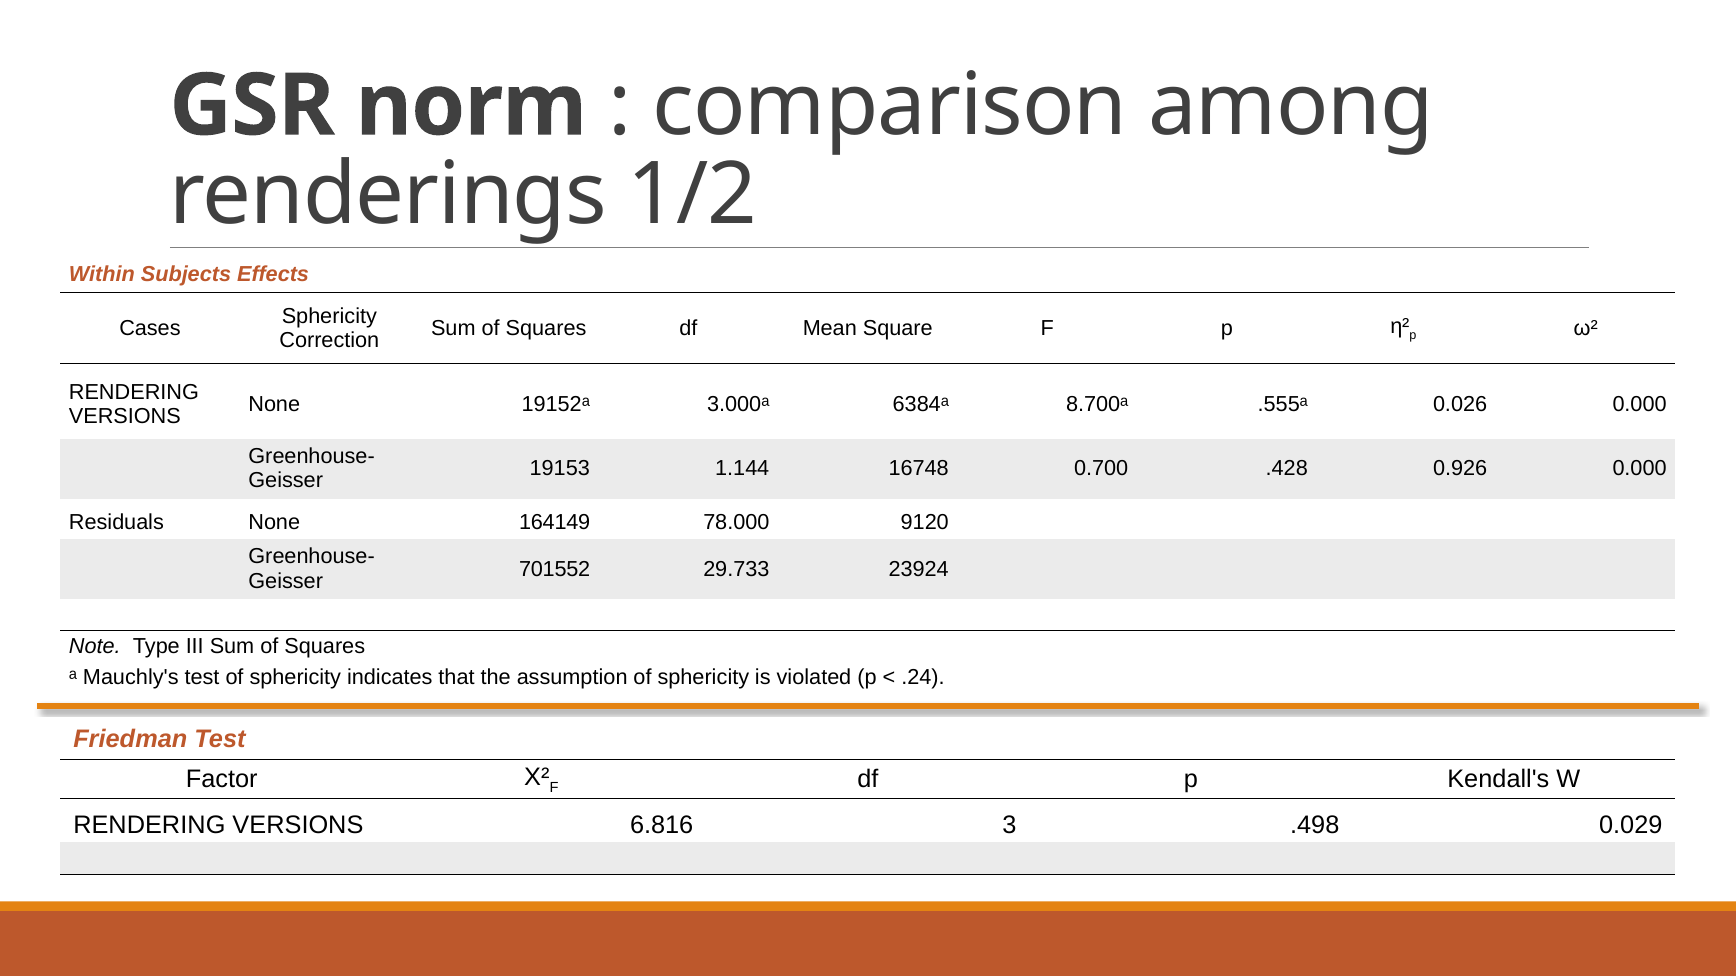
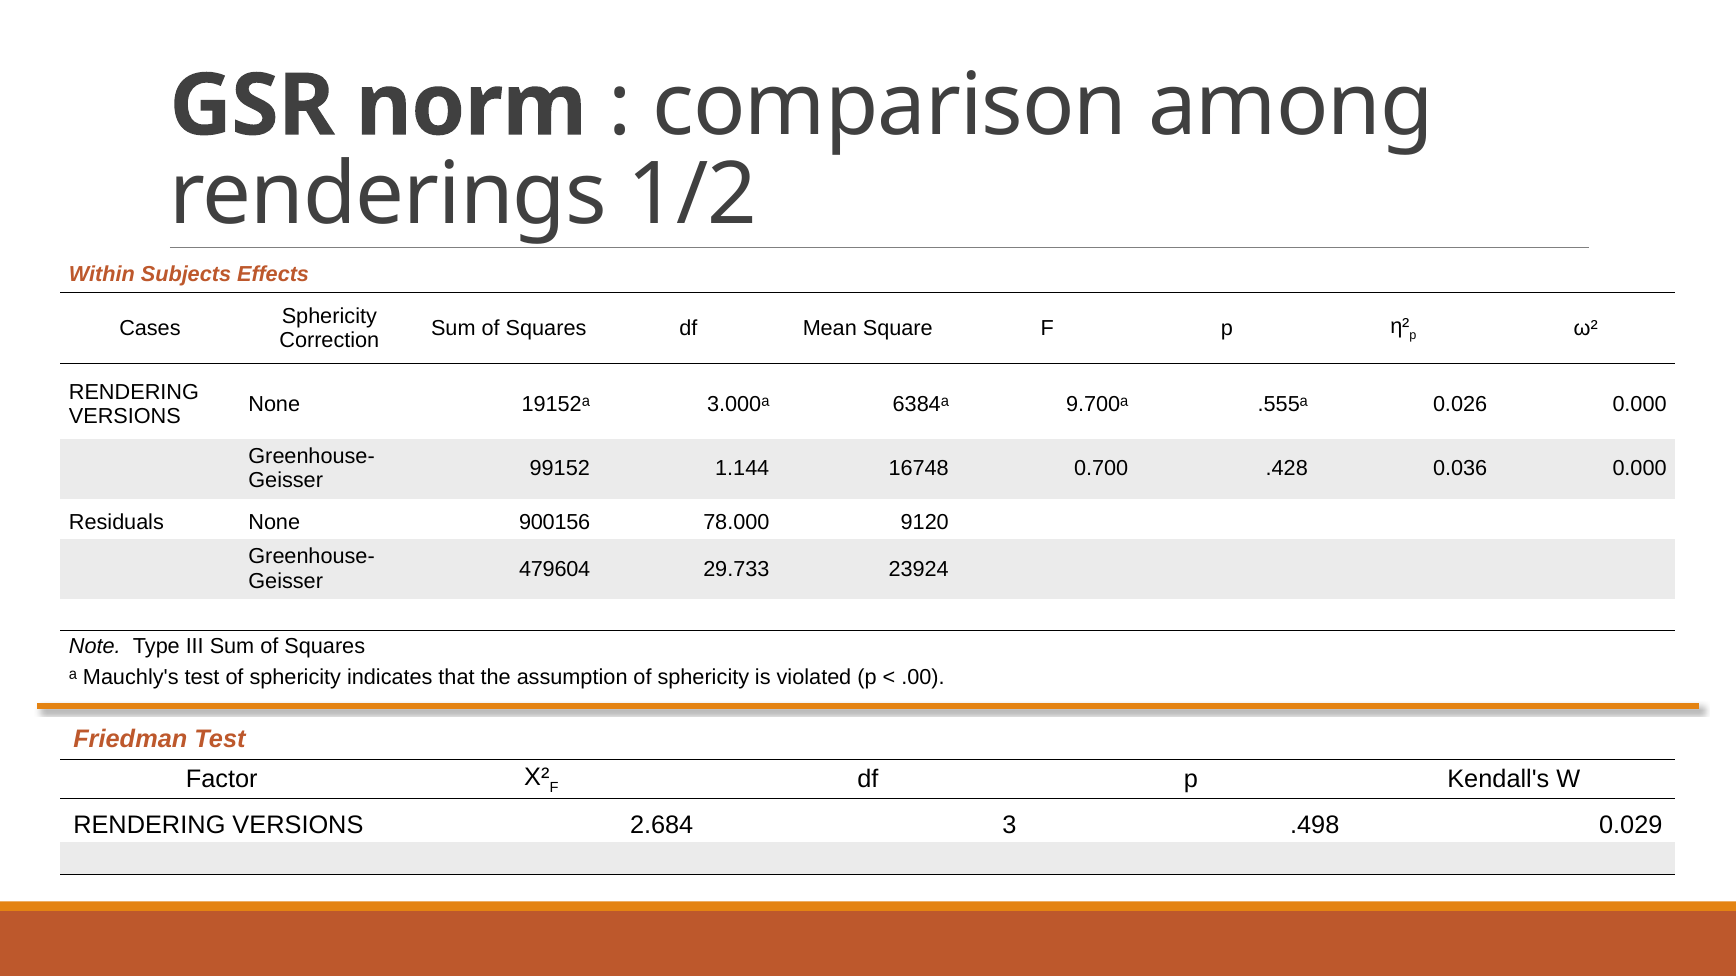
8.700ᵃ: 8.700ᵃ -> 9.700ᵃ
19153: 19153 -> 99152
0.926: 0.926 -> 0.036
164149: 164149 -> 900156
701552: 701552 -> 479604
.24: .24 -> .00
6.816: 6.816 -> 2.684
